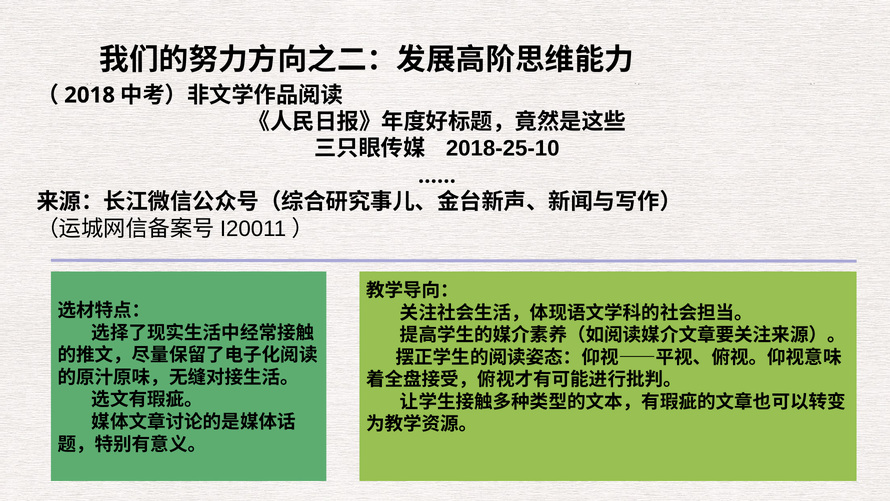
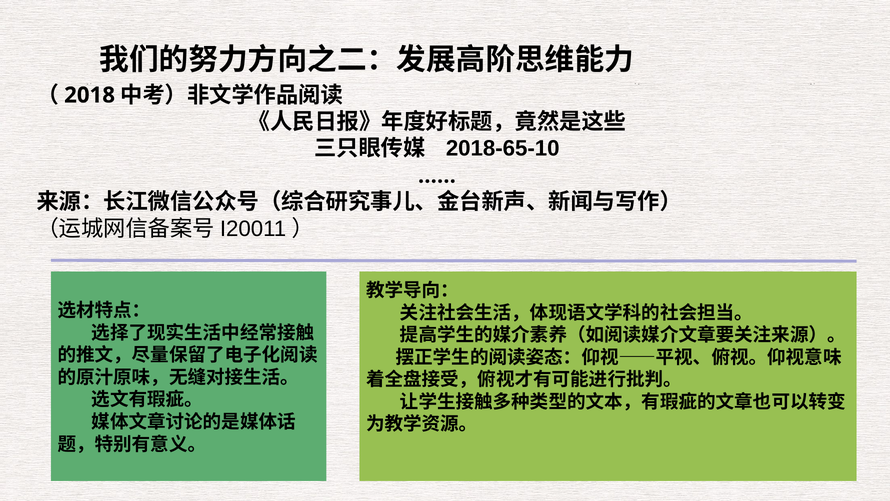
2018-25-10: 2018-25-10 -> 2018-65-10
